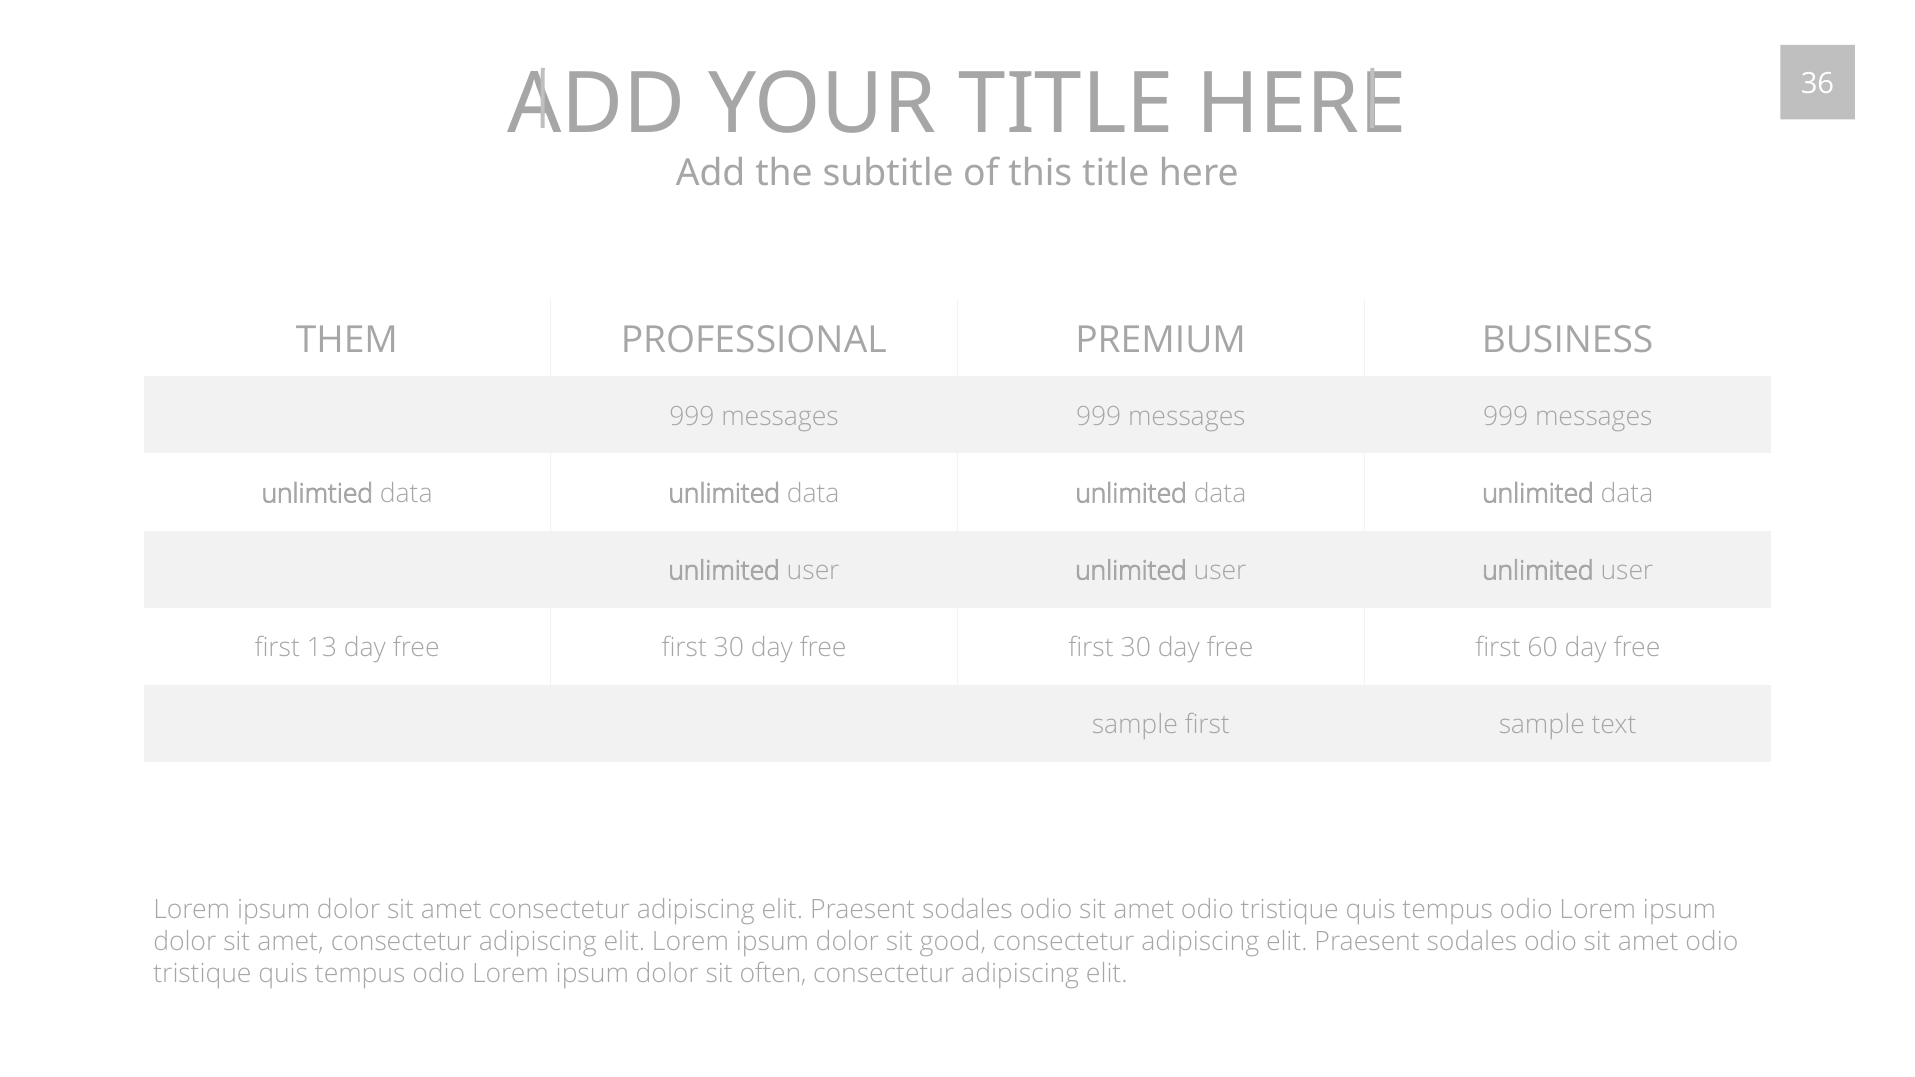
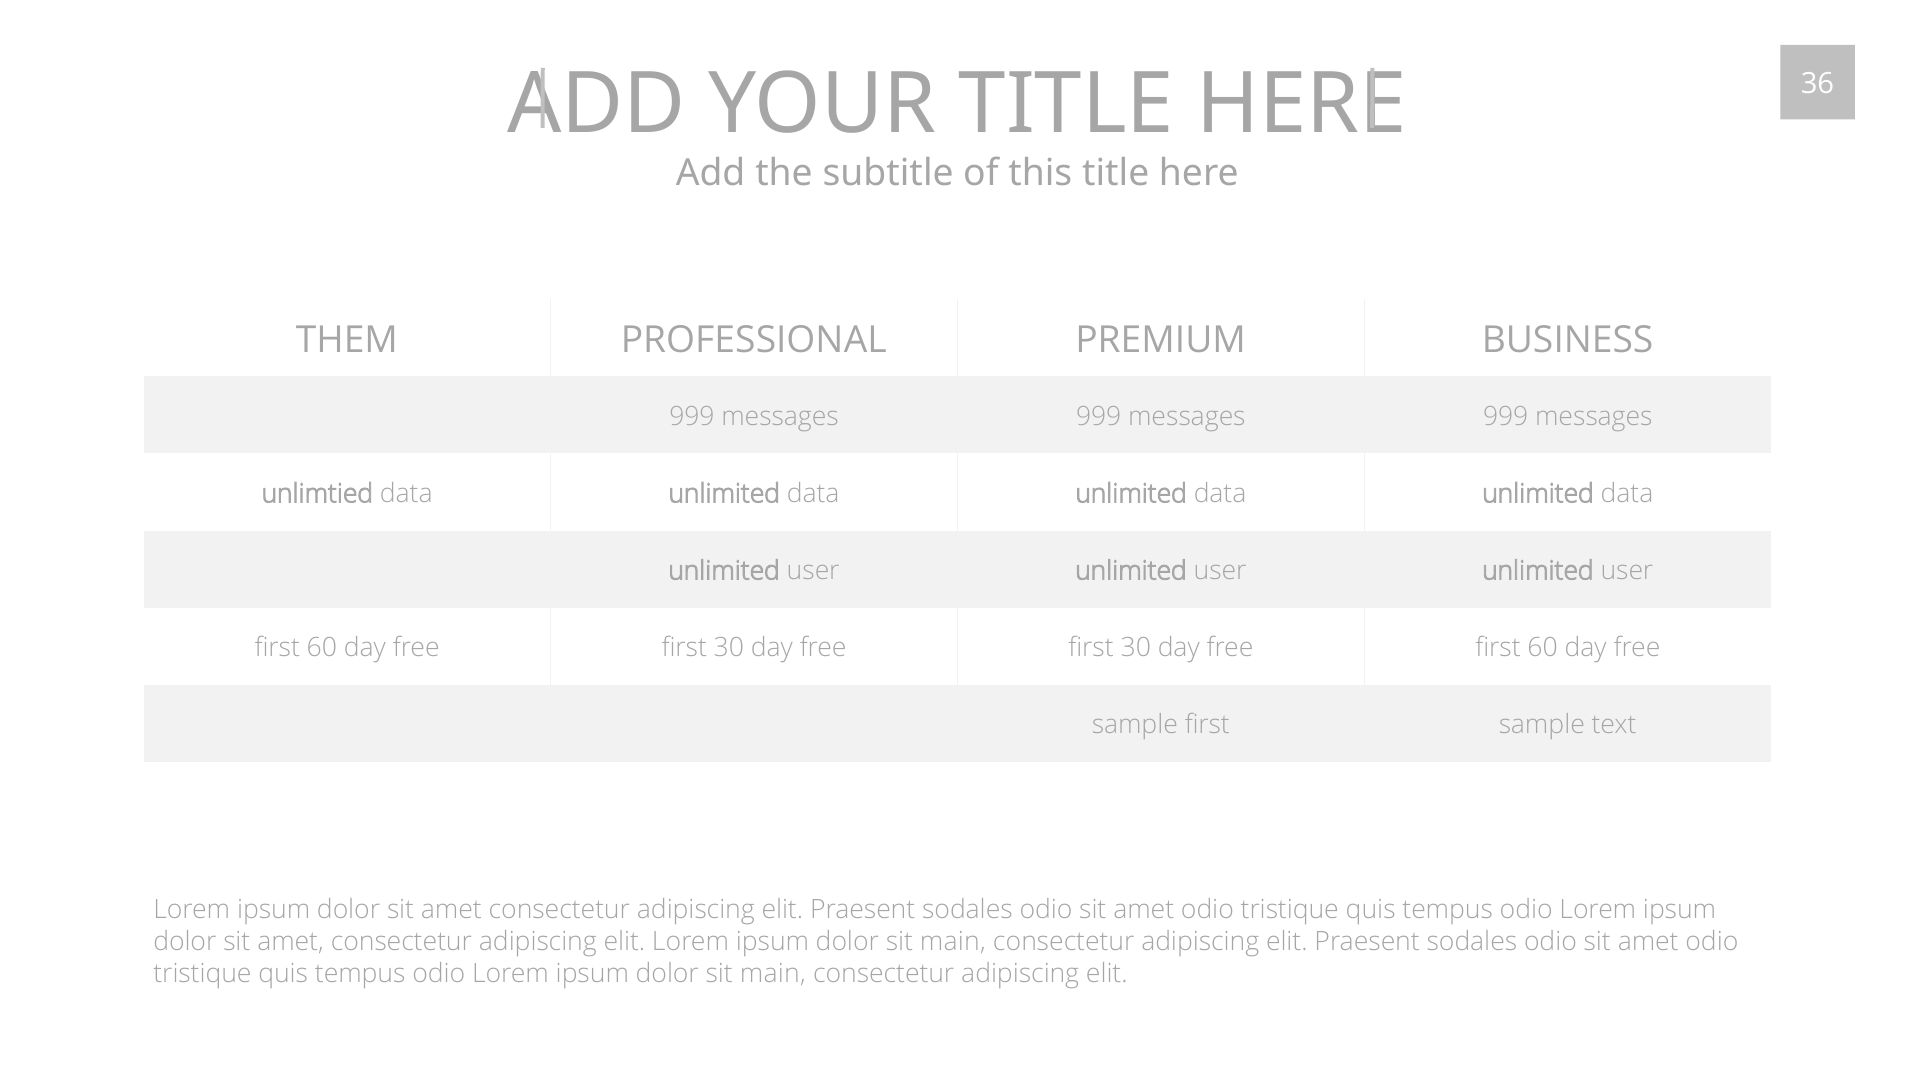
13 at (322, 648): 13 -> 60
good at (953, 942): good -> main
often at (773, 974): often -> main
